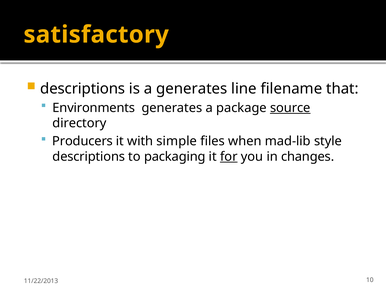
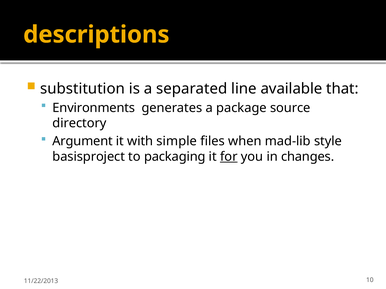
satisfactory: satisfactory -> descriptions
descriptions at (83, 89): descriptions -> substitution
a generates: generates -> separated
filename: filename -> available
source underline: present -> none
Producers: Producers -> Argument
descriptions at (89, 157): descriptions -> basisproject
